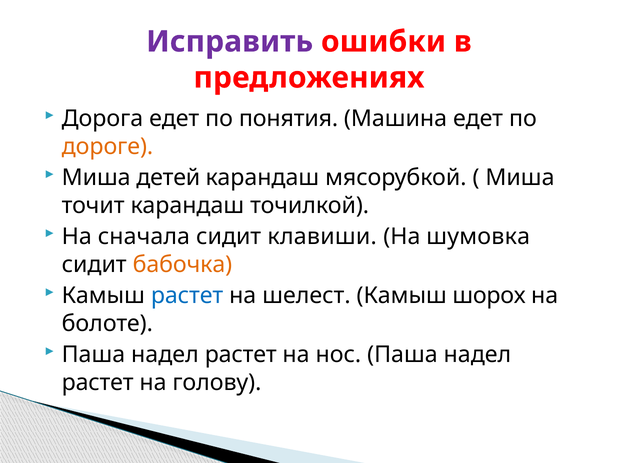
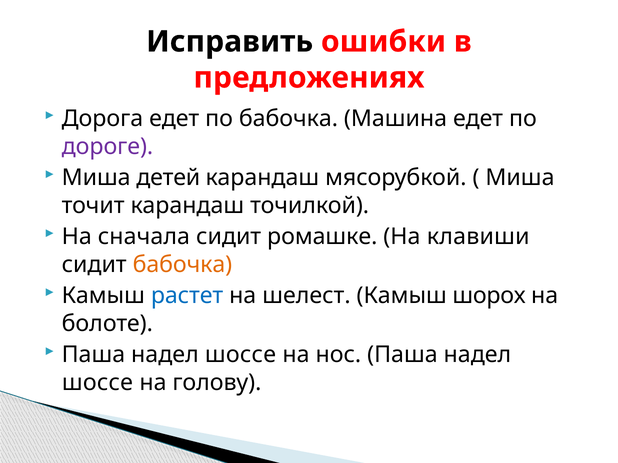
Исправить colour: purple -> black
по понятия: понятия -> бабочка
дороге colour: orange -> purple
клавиши: клавиши -> ромашке
шумовка: шумовка -> клавиши
растет at (241, 355): растет -> шоссе
растет at (98, 383): растет -> шоссе
